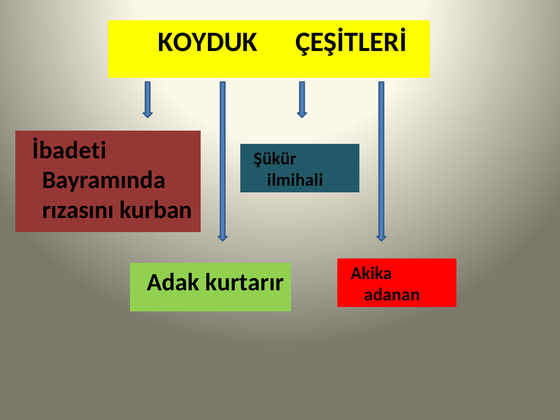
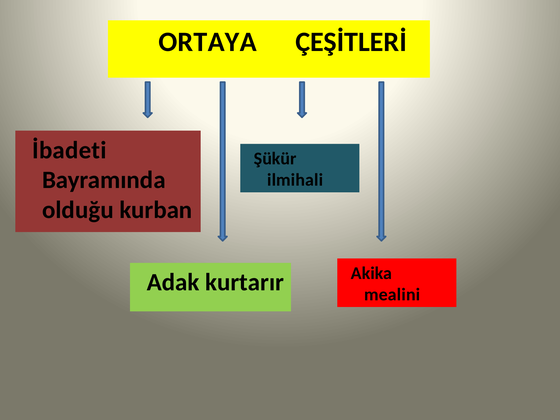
KOYDUK: KOYDUK -> ORTAYA
rızasını: rızasını -> olduğu
adanan: adanan -> mealini
